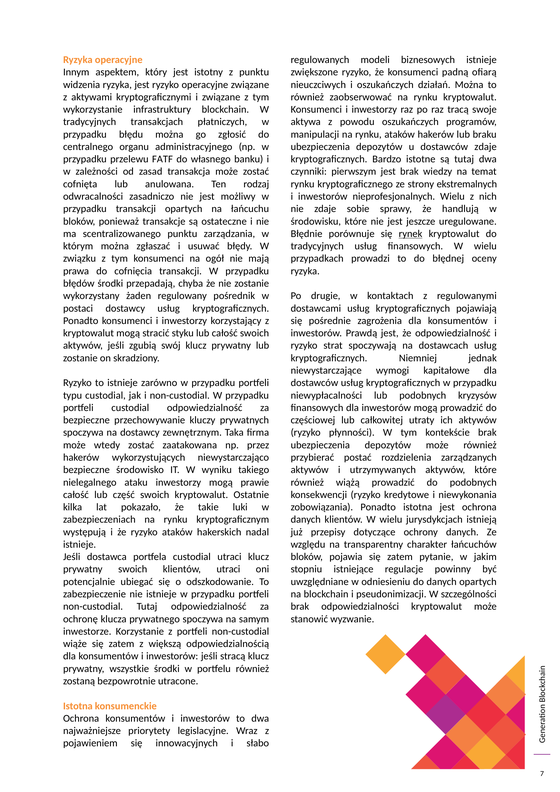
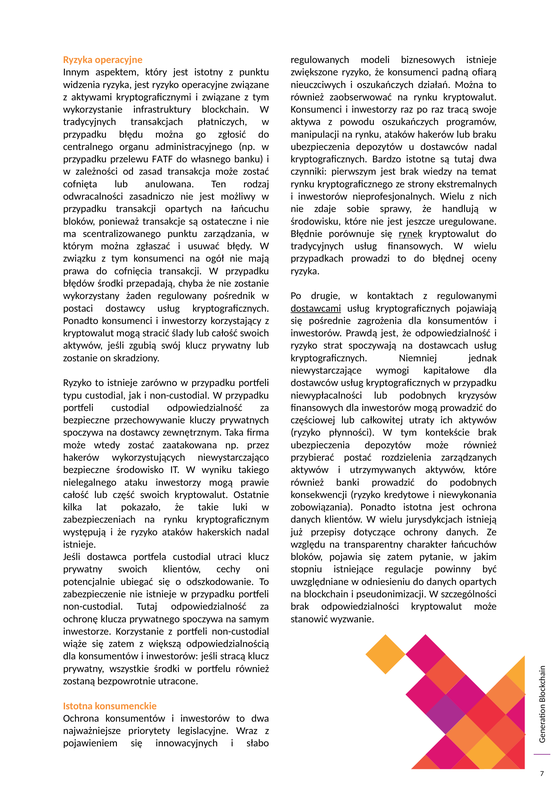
dostawców zdaje: zdaje -> nadal
dostawcami underline: none -> present
styku: styku -> ślady
wiążą: wiążą -> banki
klientów utraci: utraci -> cechy
